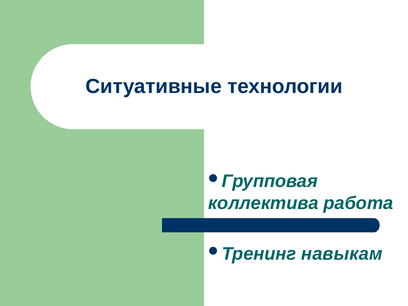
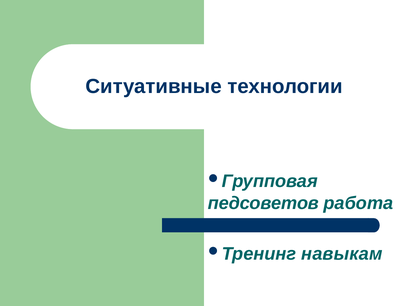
коллектива: коллектива -> педсоветов
